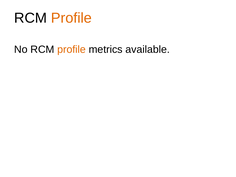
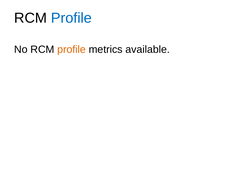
Profile at (71, 18) colour: orange -> blue
